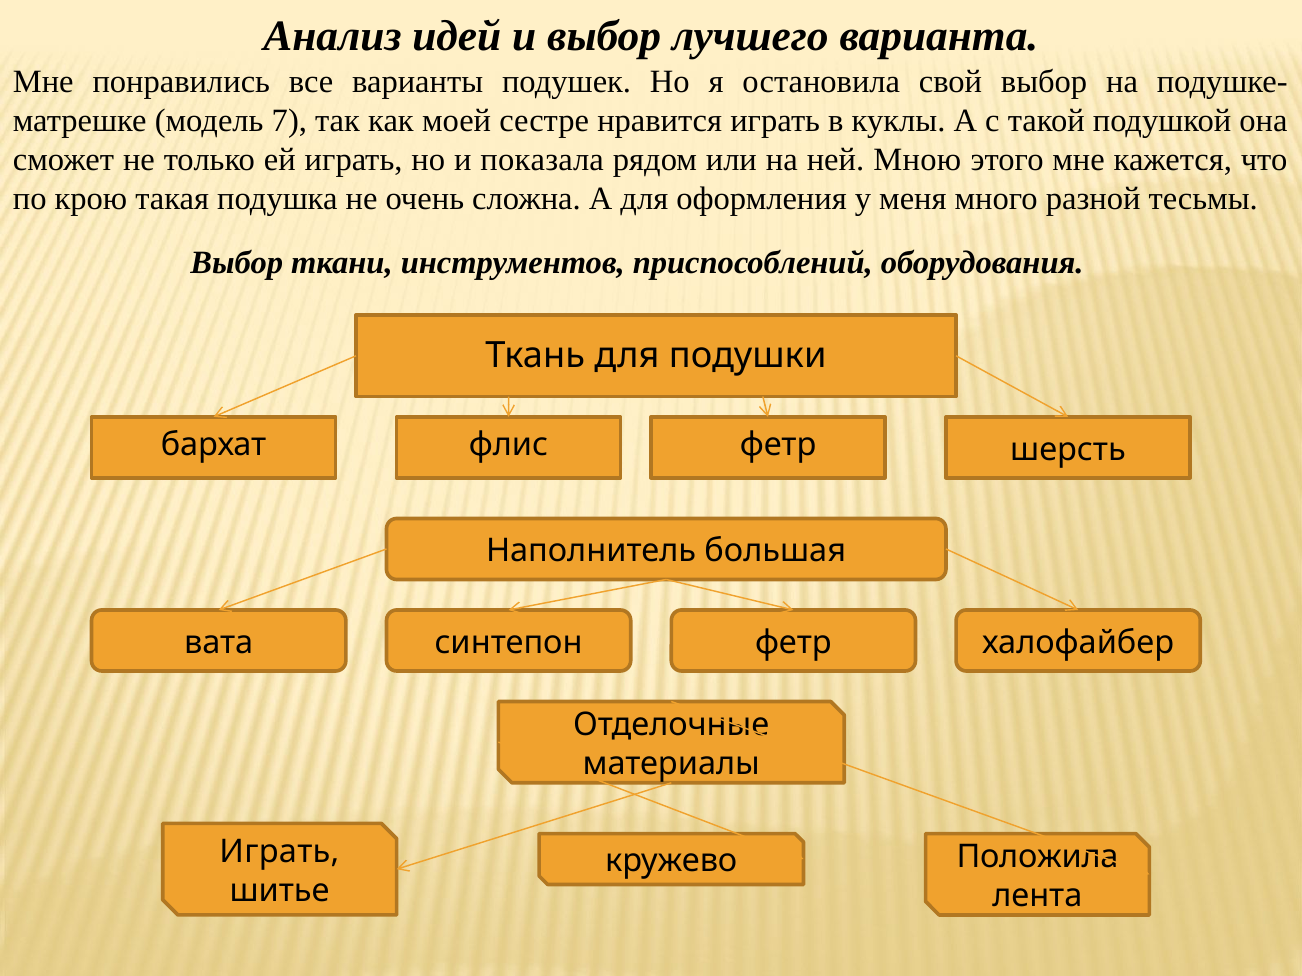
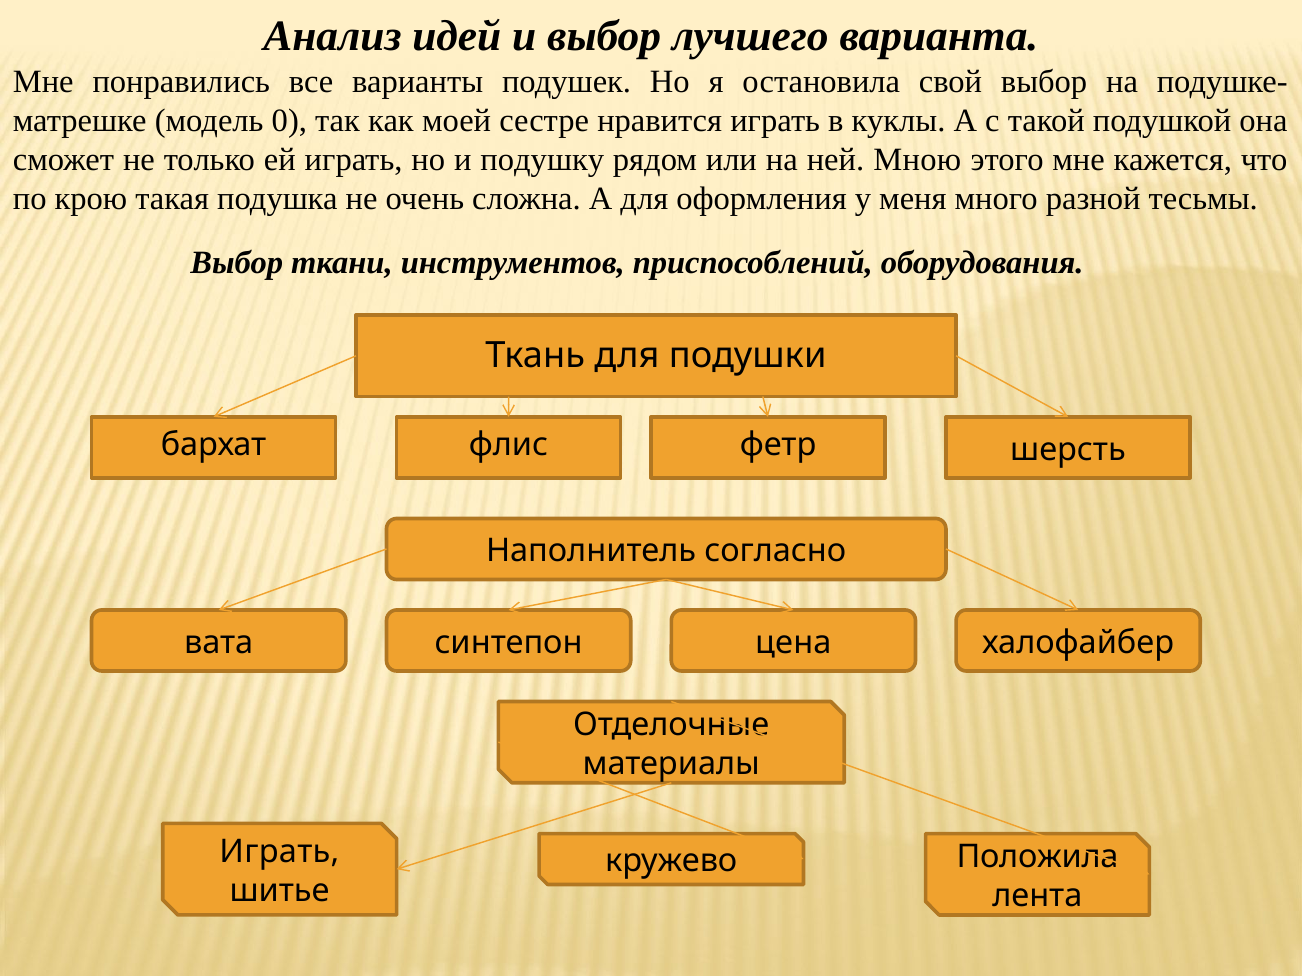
7: 7 -> 0
показала: показала -> подушку
большая: большая -> согласно
синтепон фетр: фетр -> цена
